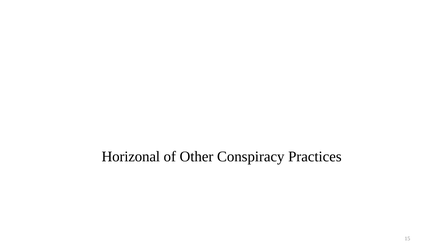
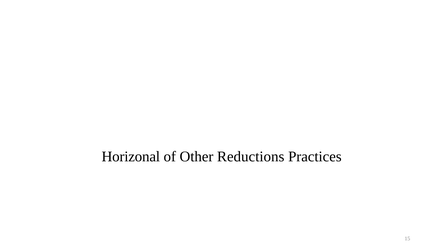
Conspiracy: Conspiracy -> Reductions
